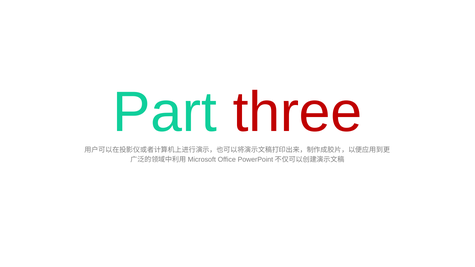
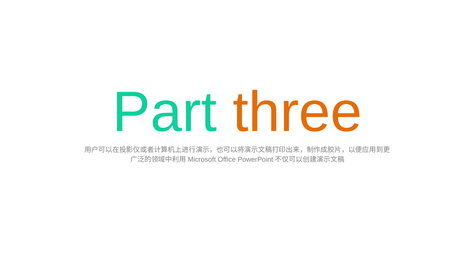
three colour: red -> orange
